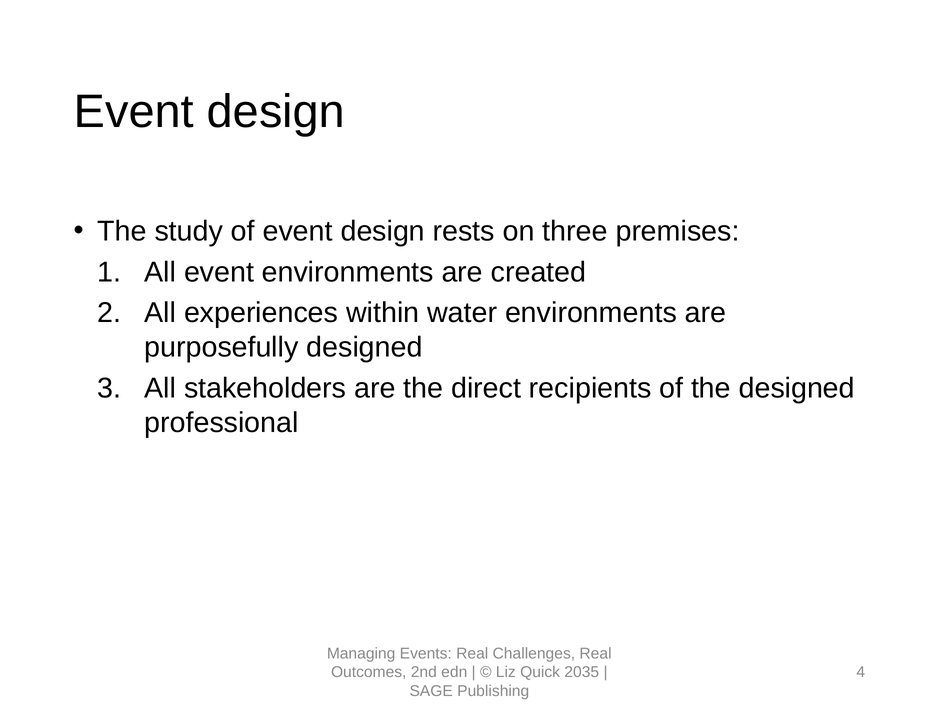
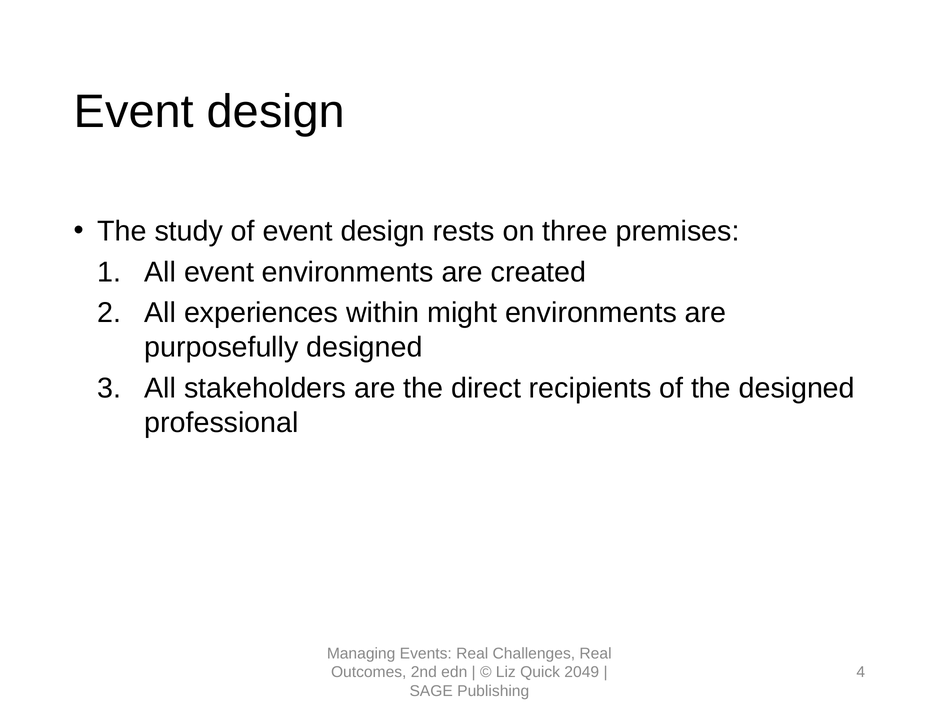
water: water -> might
2035: 2035 -> 2049
